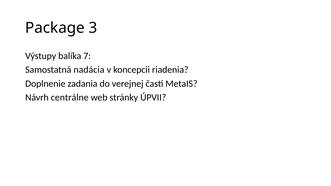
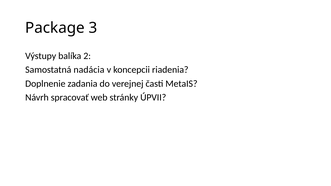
7: 7 -> 2
centrálne: centrálne -> spracovať
